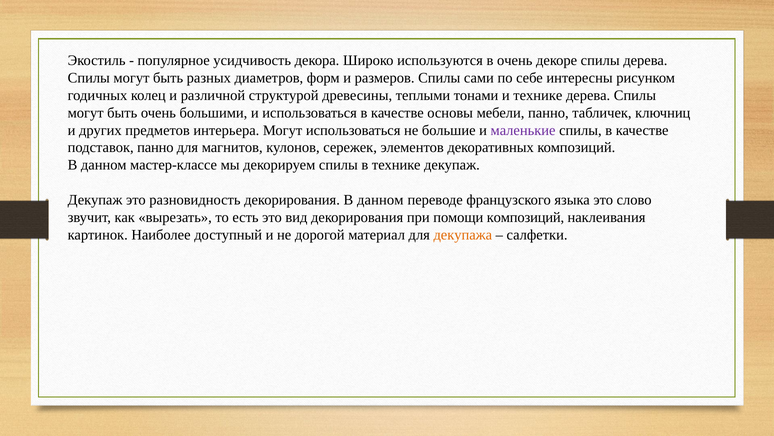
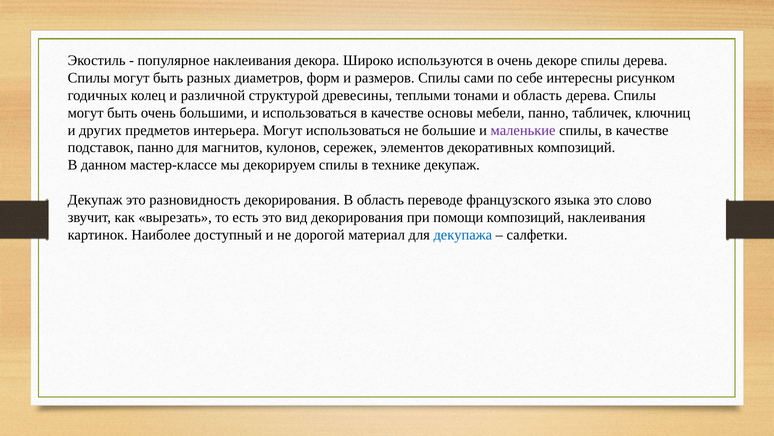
популярное усидчивость: усидчивость -> наклеивания
и технике: технике -> область
декорирования В данном: данном -> область
декупажа colour: orange -> blue
